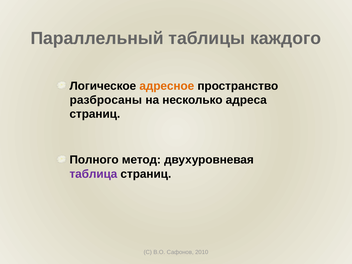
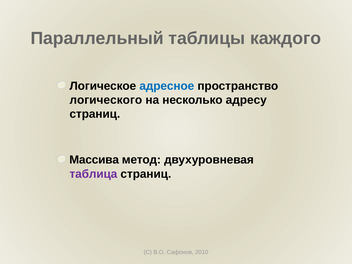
адресное colour: orange -> blue
разбросаны: разбросаны -> логического
адреса: адреса -> адресу
Полного: Полного -> Массива
